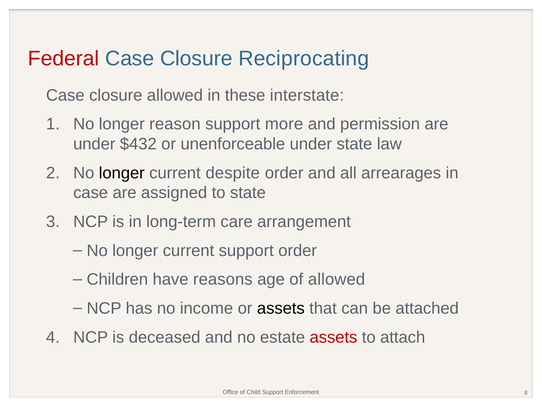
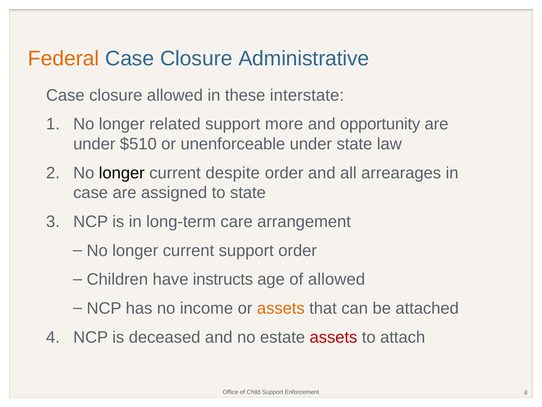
Federal colour: red -> orange
Reciprocating: Reciprocating -> Administrative
reason: reason -> related
permission: permission -> opportunity
$432: $432 -> $510
reasons: reasons -> instructs
assets at (281, 308) colour: black -> orange
